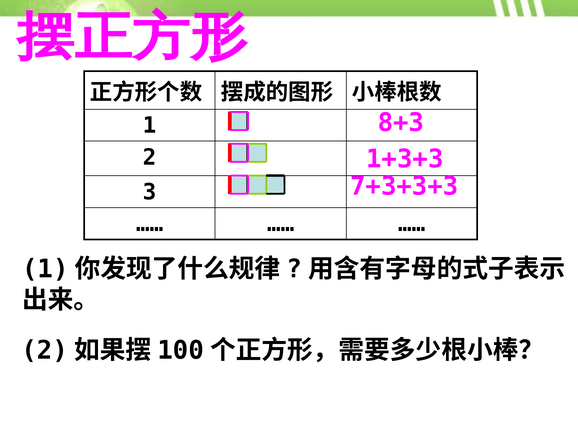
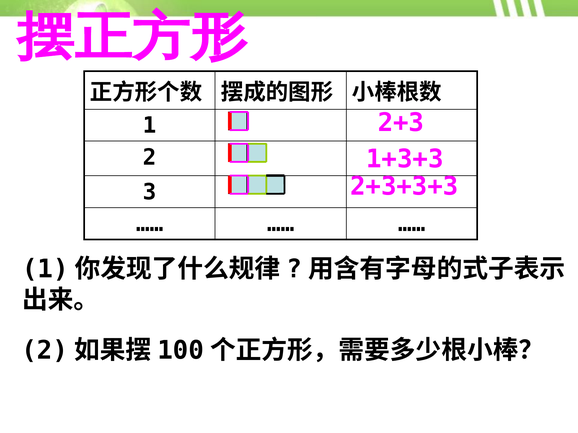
8+3: 8+3 -> 2+3
7+3+3+3: 7+3+3+3 -> 2+3+3+3
